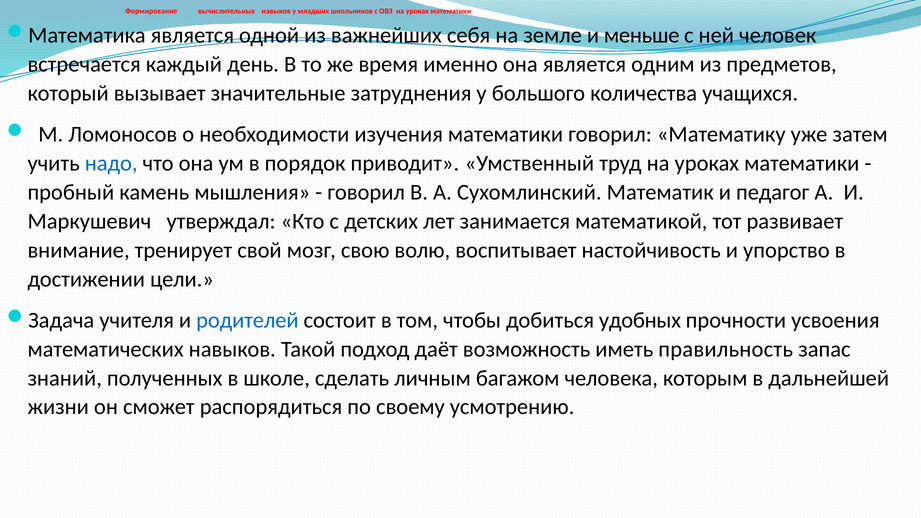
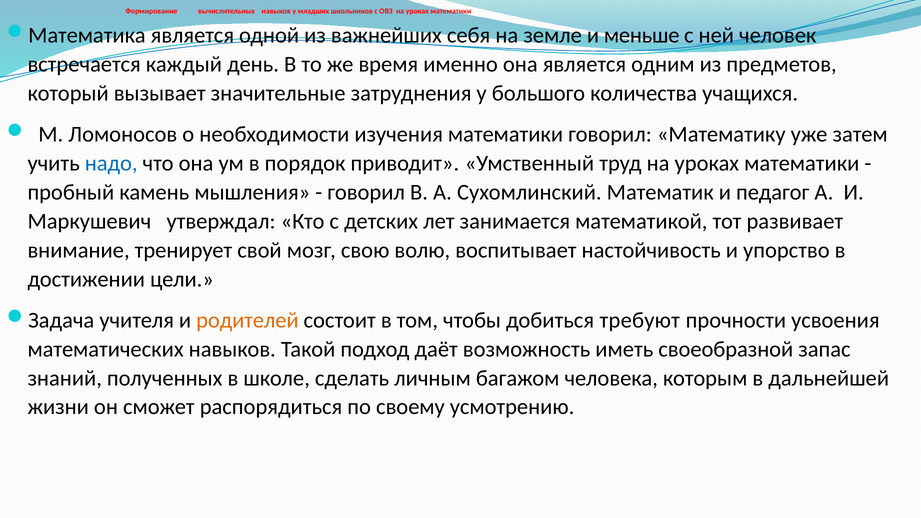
родителей colour: blue -> orange
удобных: удобных -> требуют
правильность: правильность -> своеобразной
